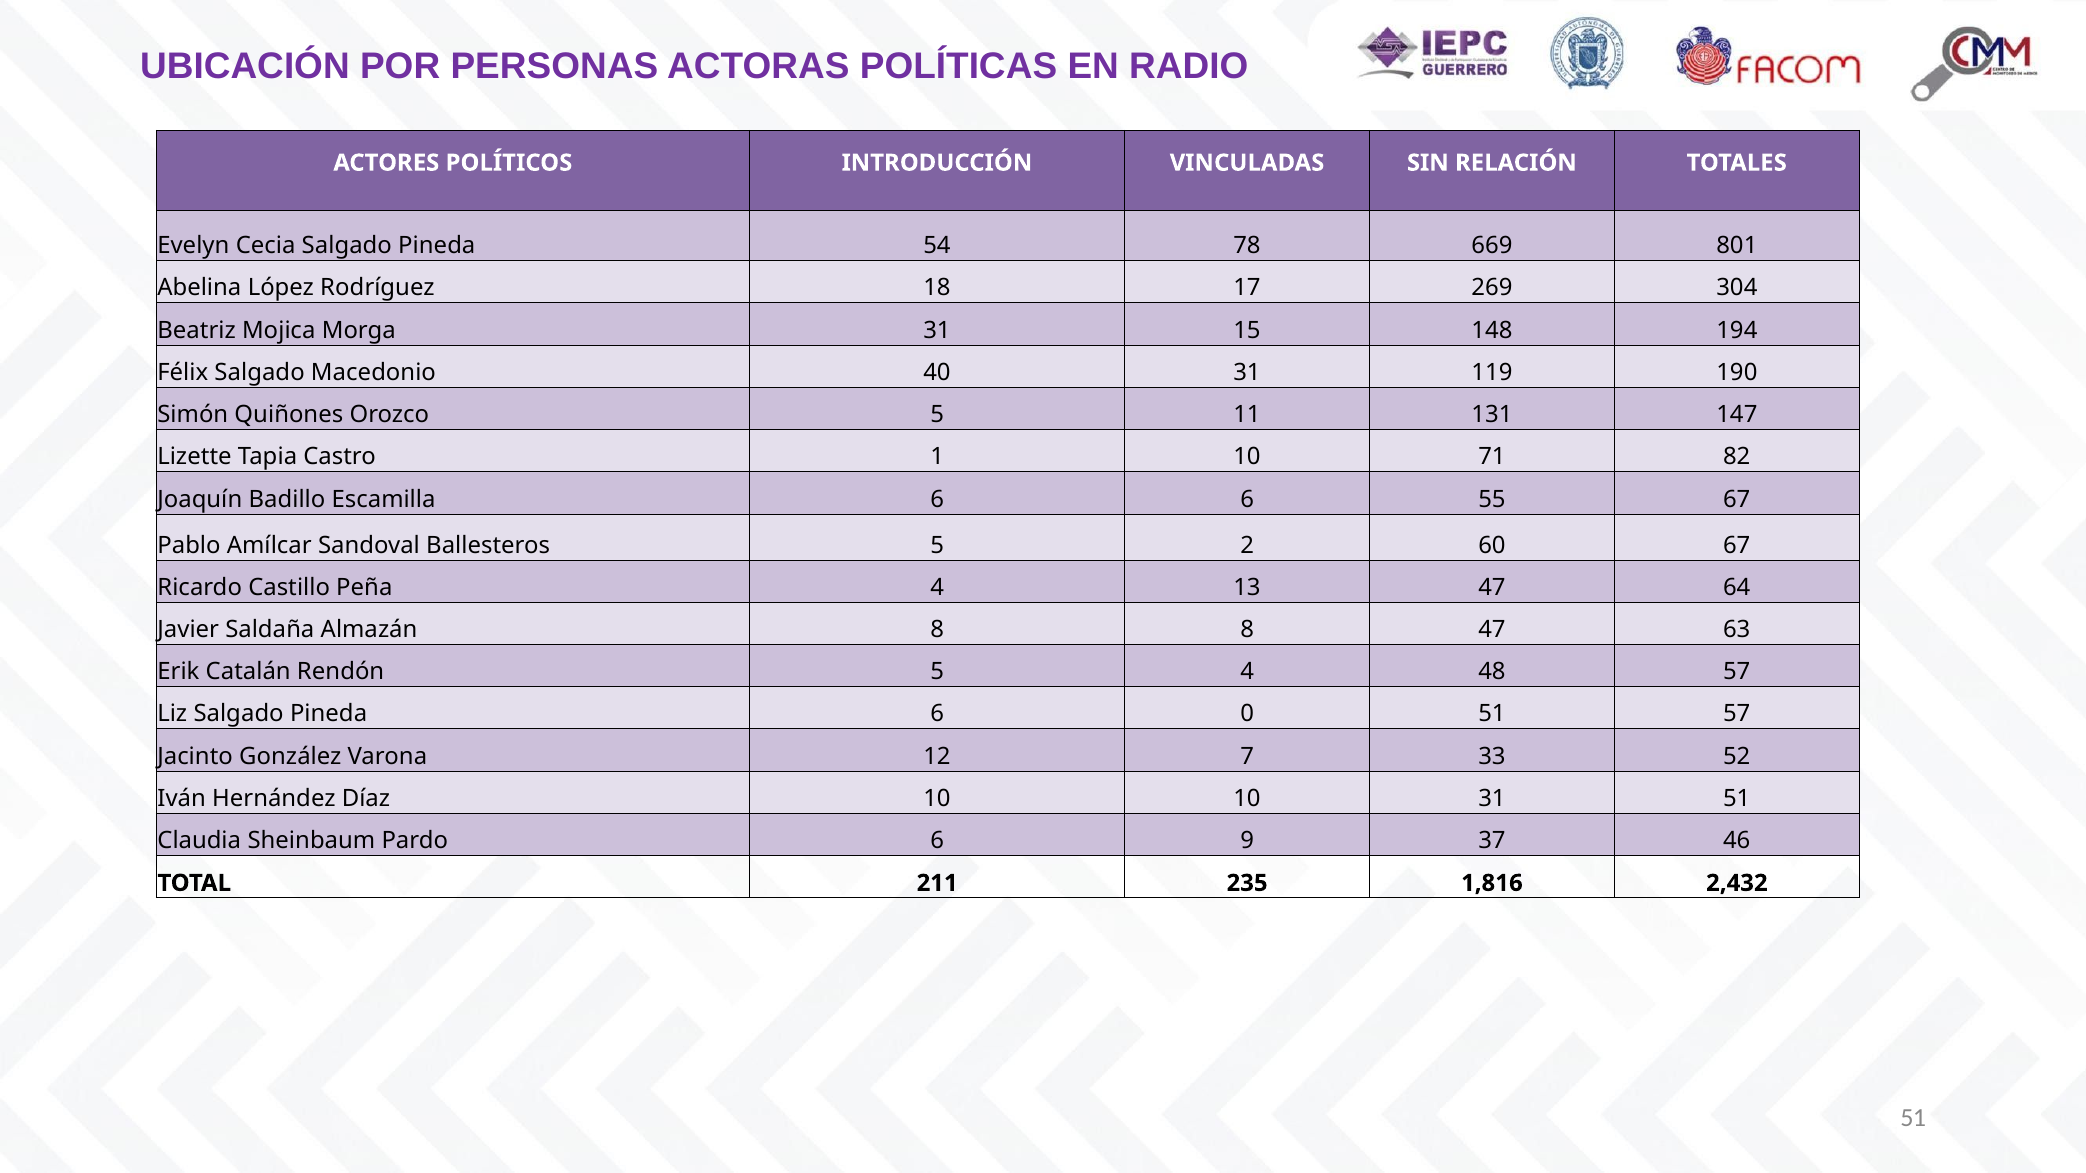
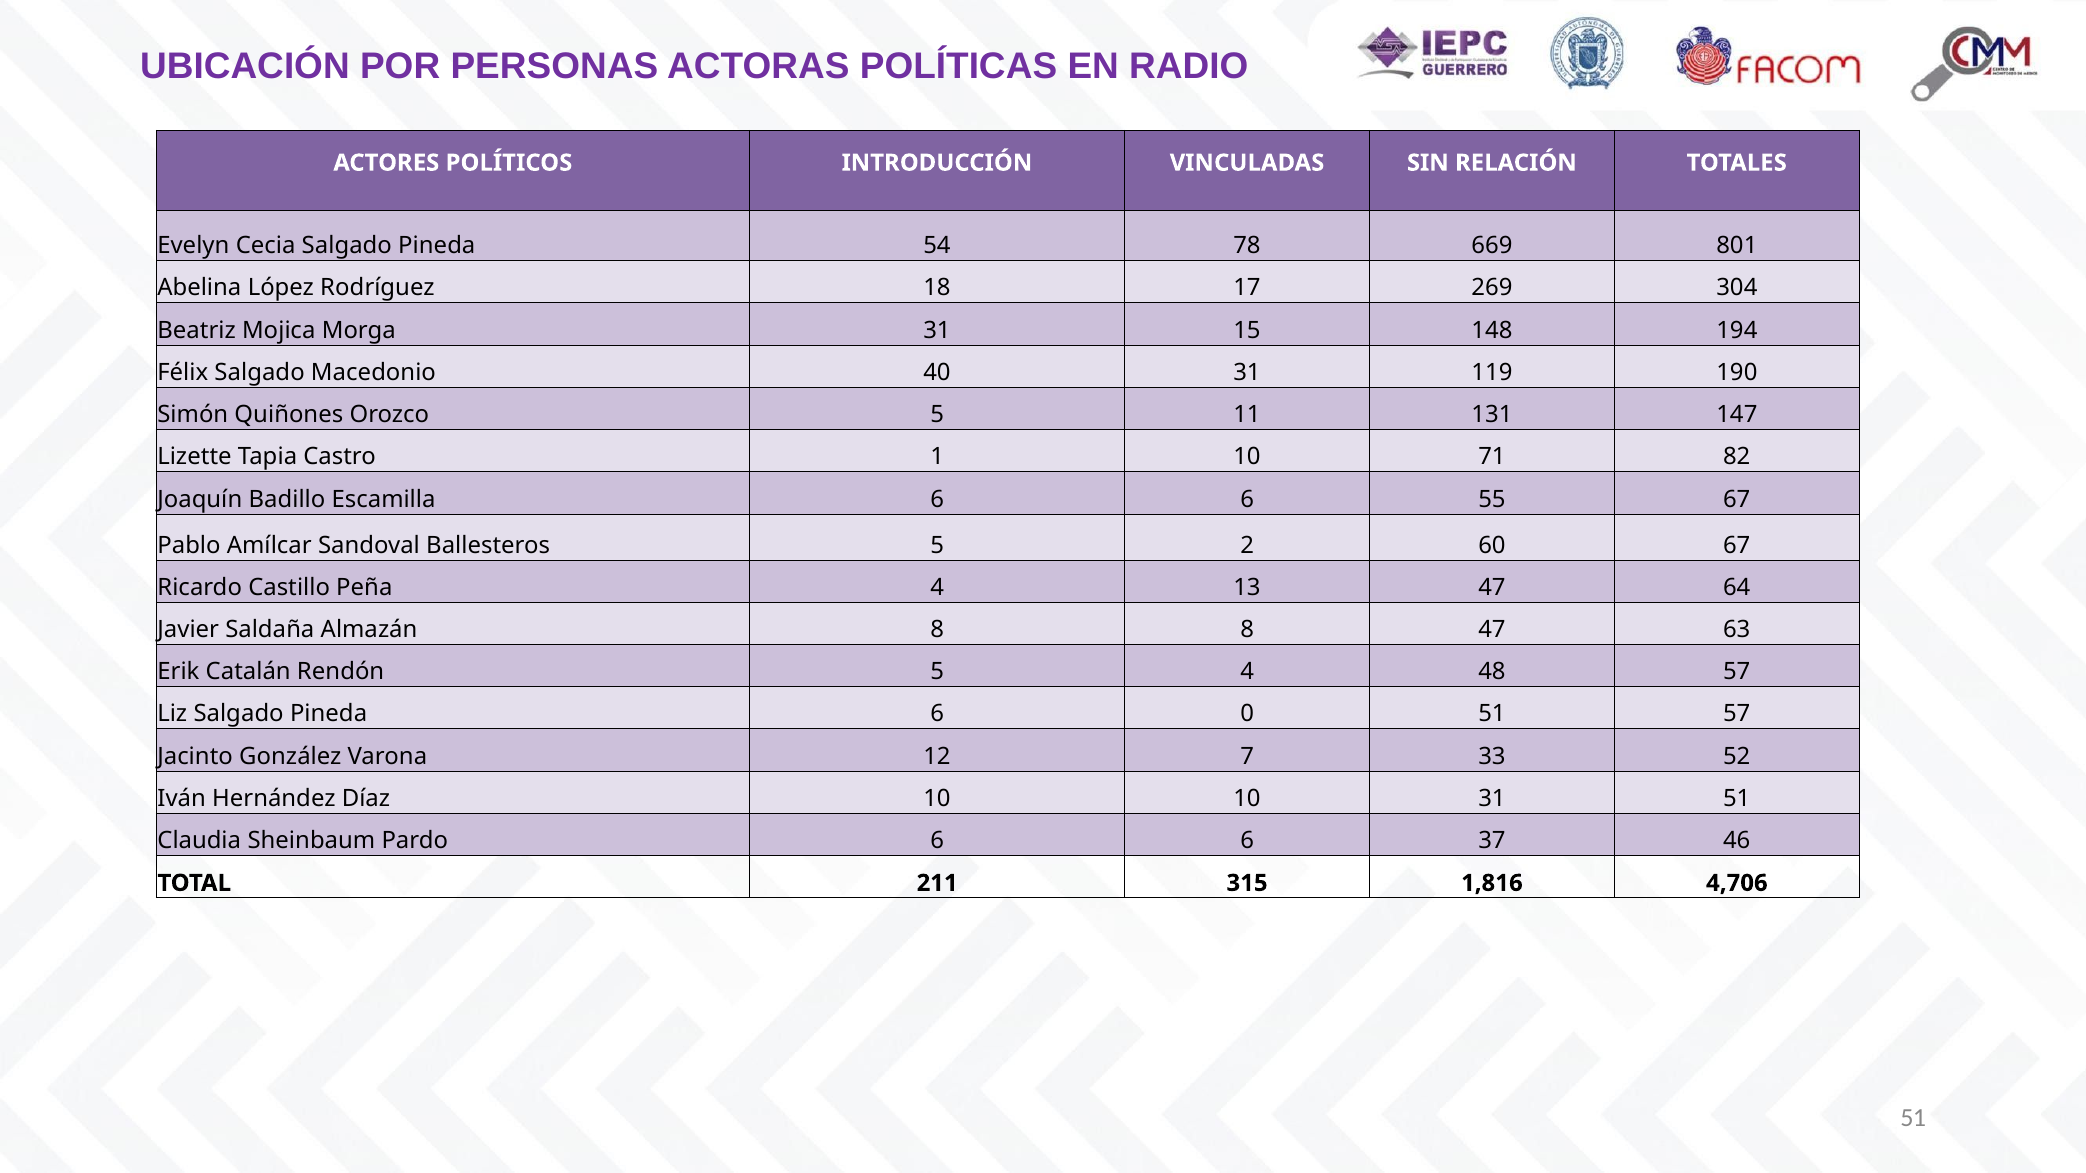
Pardo 6 9: 9 -> 6
235: 235 -> 315
2,432: 2,432 -> 4,706
